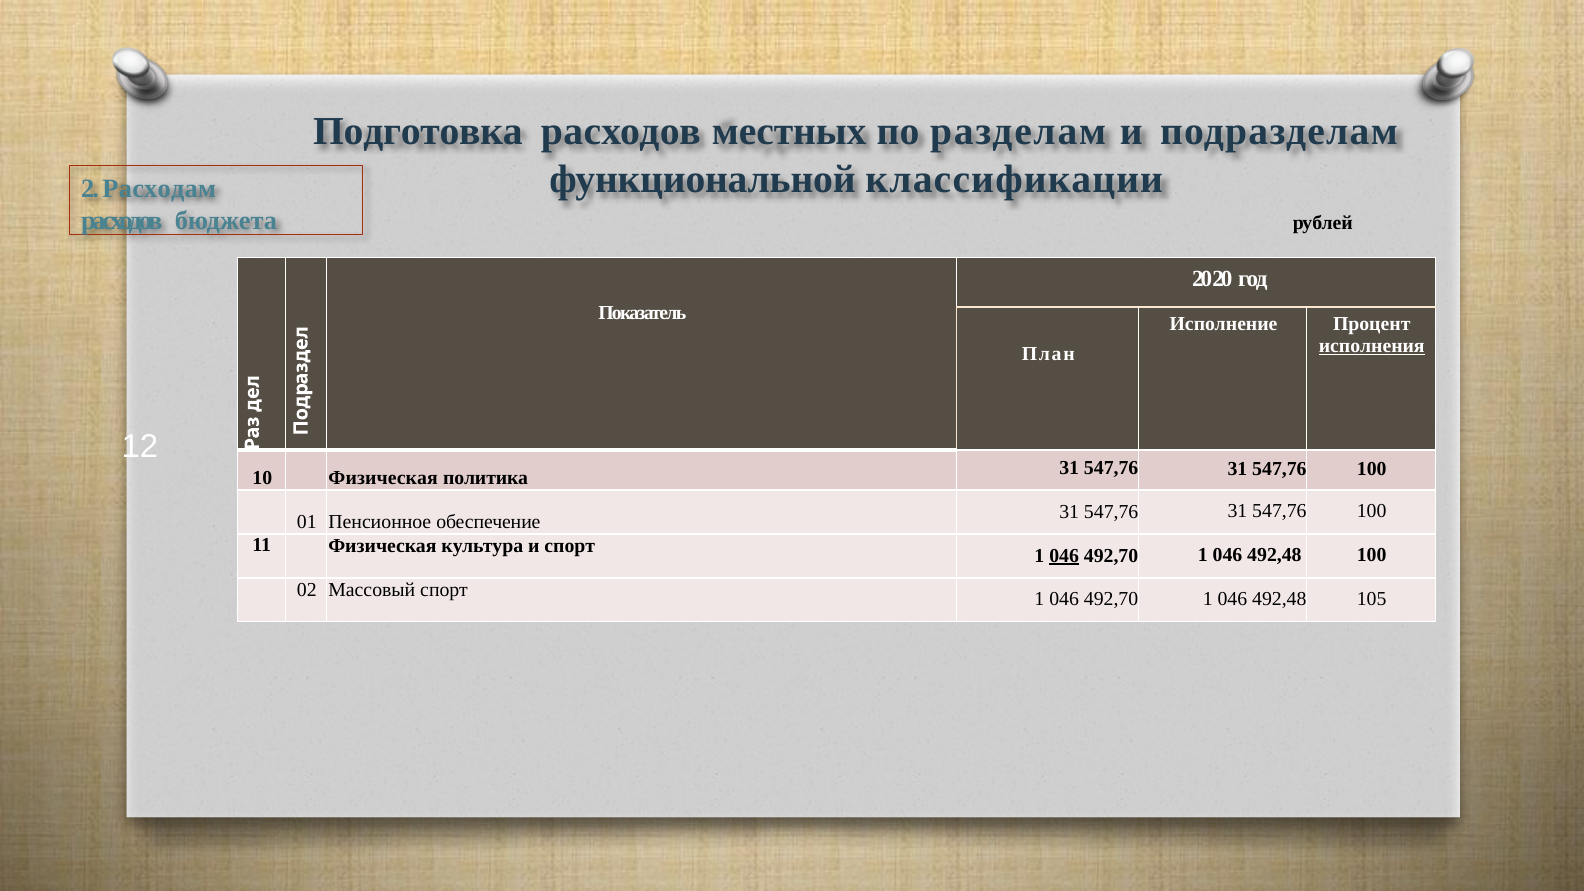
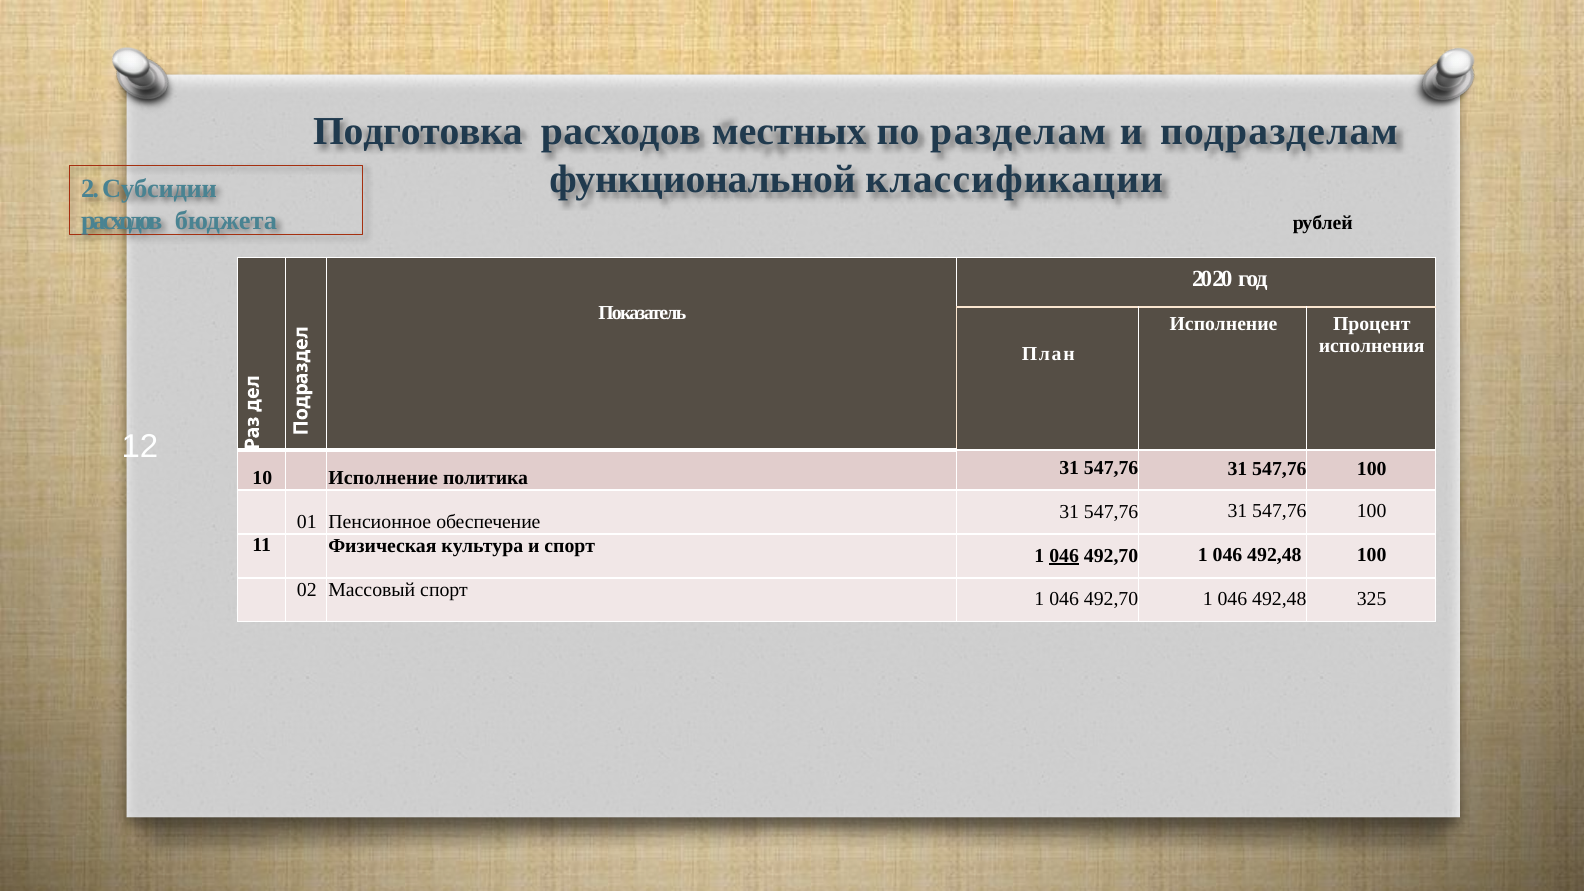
Расходам: Расходам -> Субсидии
исполнения underline: present -> none
10 Физическая: Физическая -> Исполнение
105: 105 -> 325
